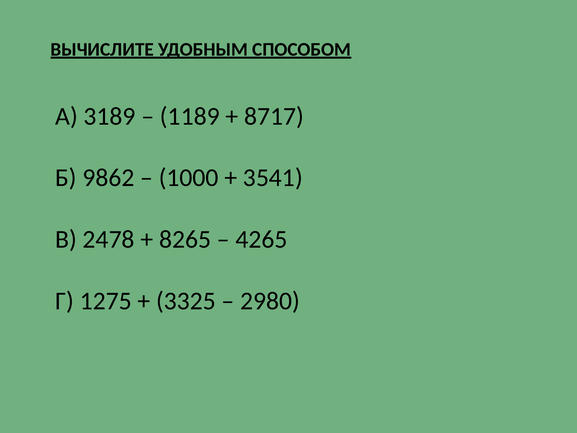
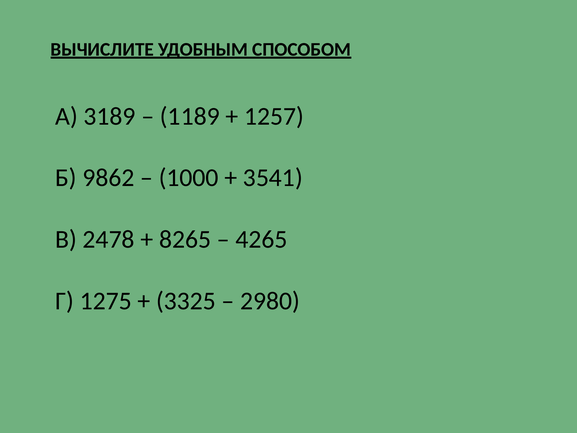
8717: 8717 -> 1257
